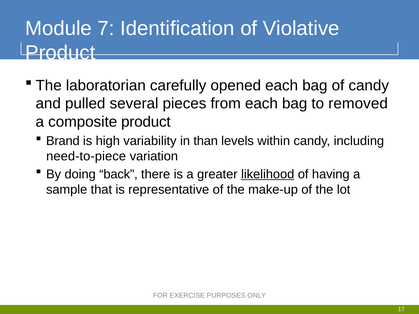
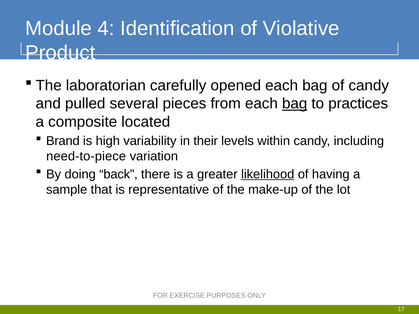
7: 7 -> 4
bag at (295, 104) underline: none -> present
removed: removed -> practices
composite product: product -> located
than: than -> their
